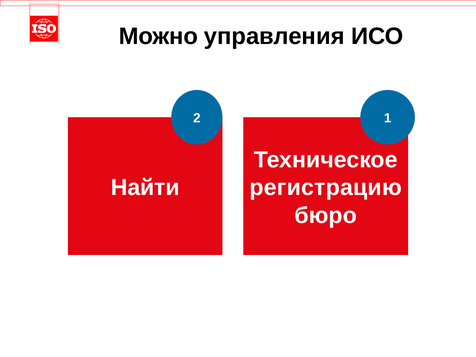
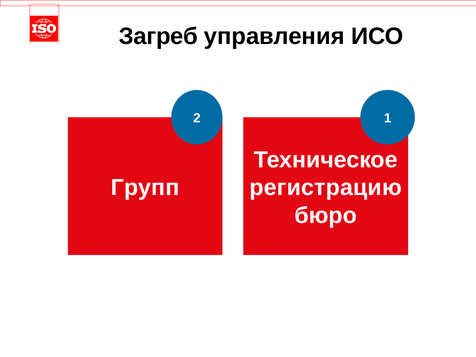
Можно: Можно -> Загреб
Найти: Найти -> Групп
